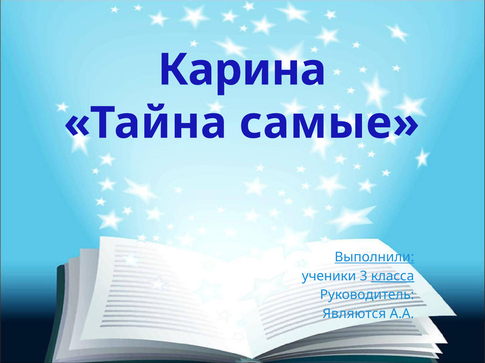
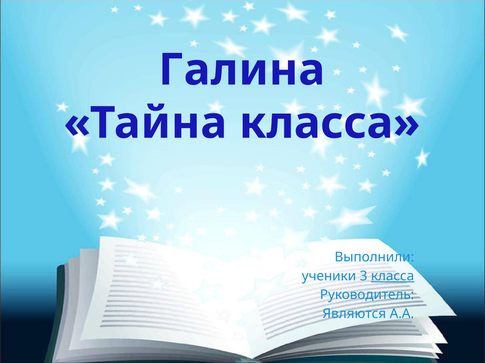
Карина: Карина -> Галина
Тайна самые: самые -> класса
Выполнили underline: present -> none
